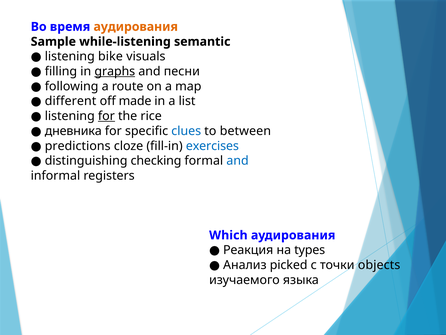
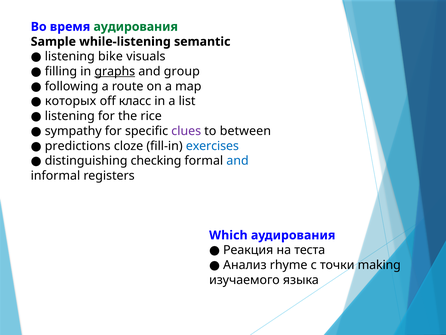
аудирования at (136, 27) colour: orange -> green
песни: песни -> group
different: different -> которых
made: made -> класс
for at (106, 116) underline: present -> none
дневника: дневника -> sympathy
clues colour: blue -> purple
types: types -> теста
picked: picked -> rhyme
objects: objects -> making
